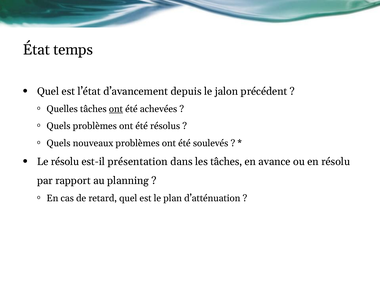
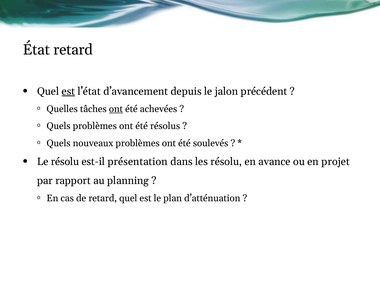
État temps: temps -> retard
est at (68, 91) underline: none -> present
les tâches: tâches -> résolu
en résolu: résolu -> projet
